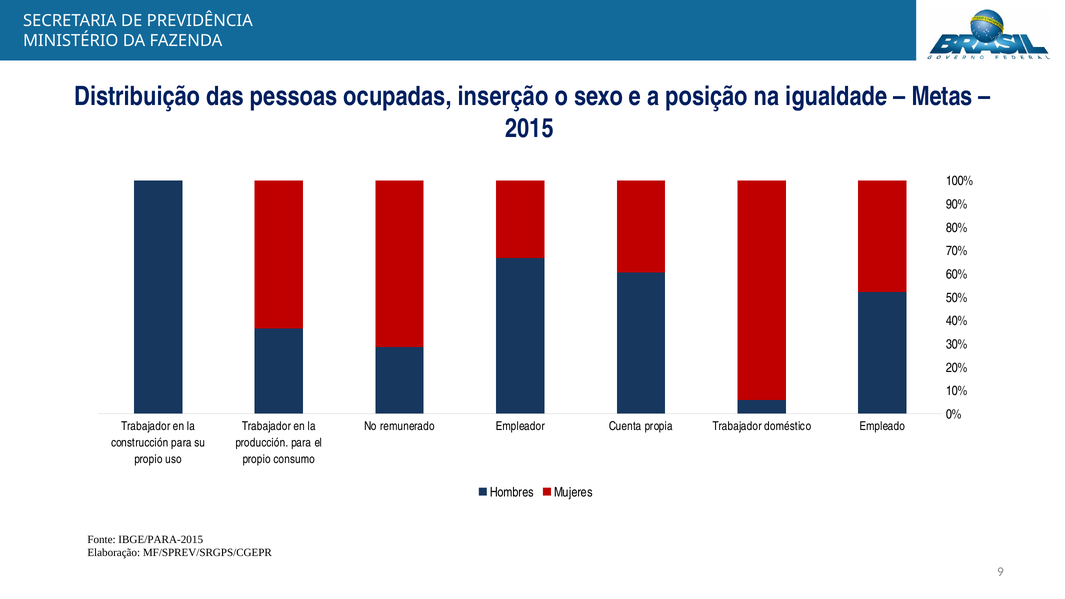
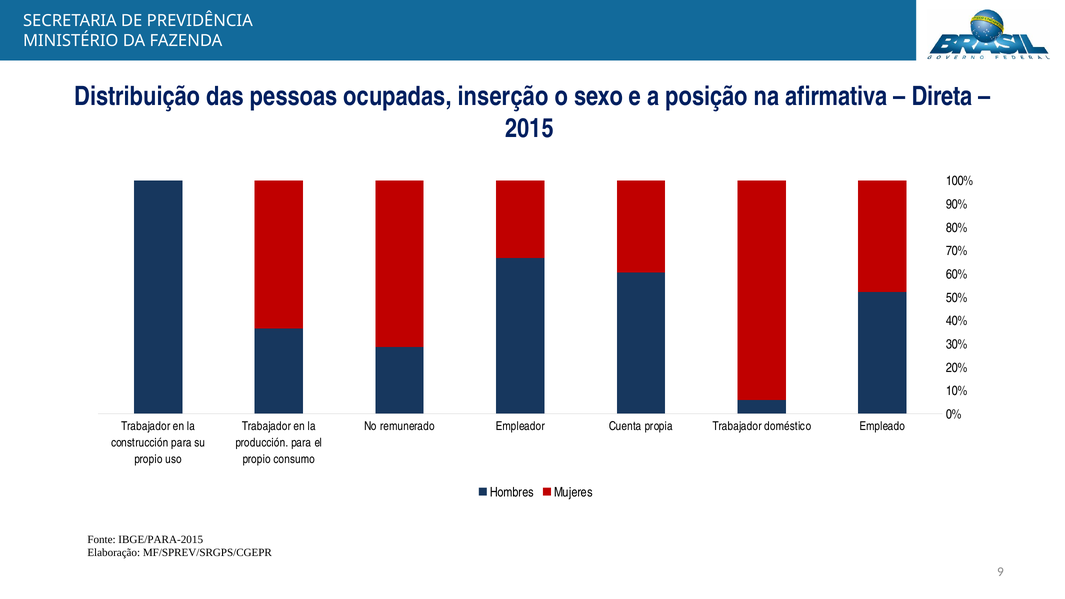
igualdade: igualdade -> afirmativa
Metas: Metas -> Direta
